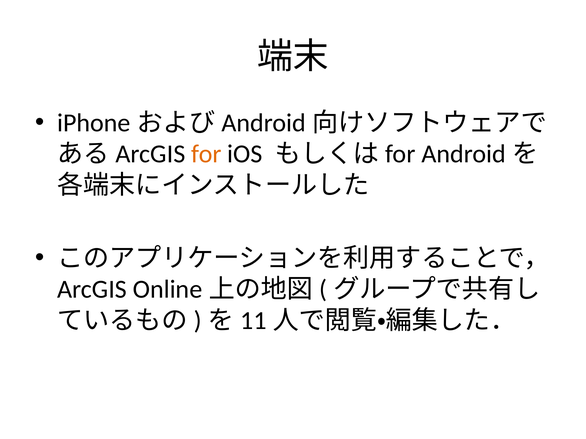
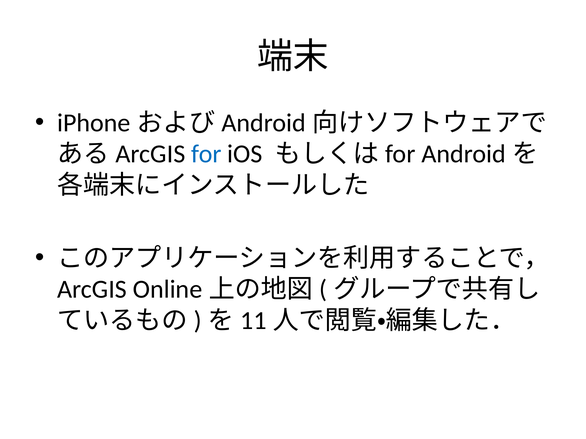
for colour: orange -> blue
